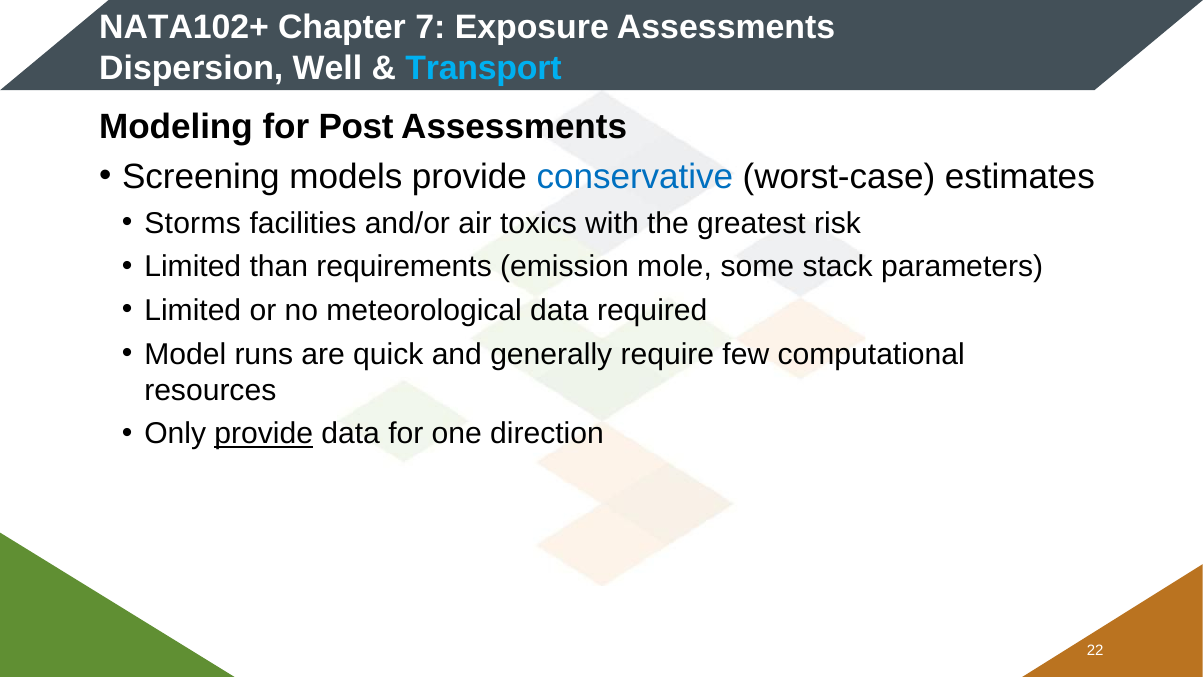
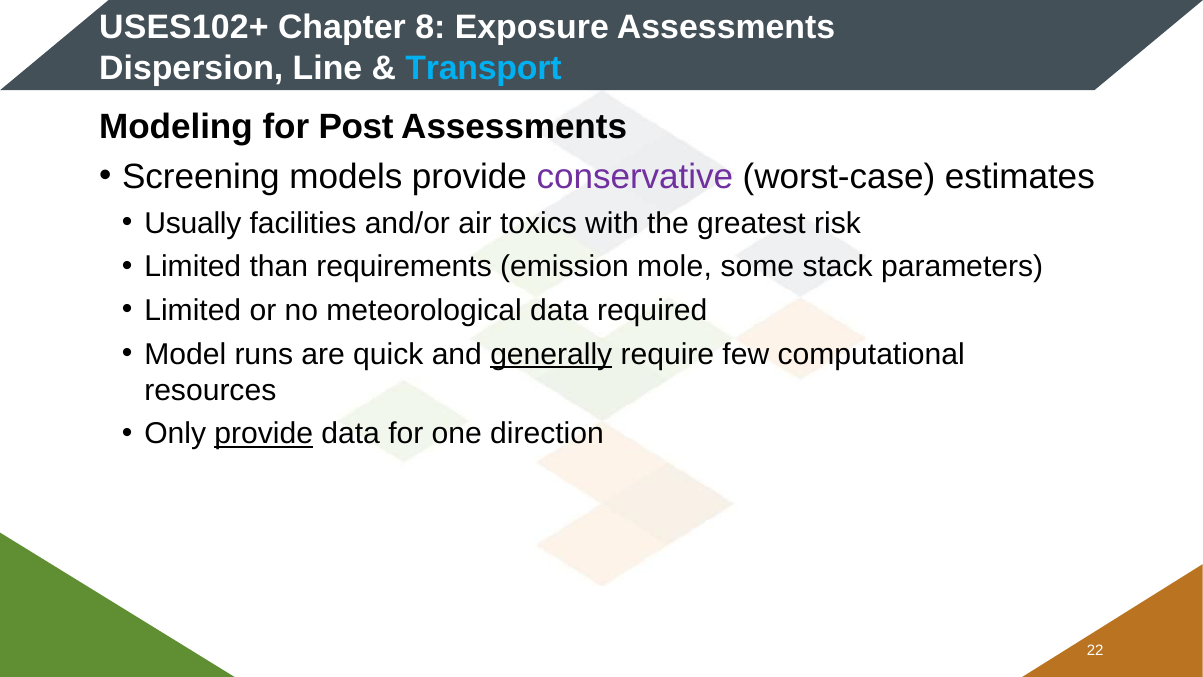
NATA102+: NATA102+ -> USES102+
7: 7 -> 8
Well: Well -> Line
conservative colour: blue -> purple
Storms: Storms -> Usually
generally underline: none -> present
